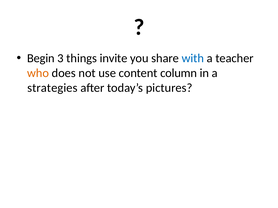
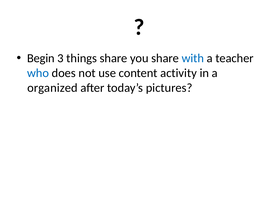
things invite: invite -> share
who colour: orange -> blue
column: column -> activity
strategies: strategies -> organized
